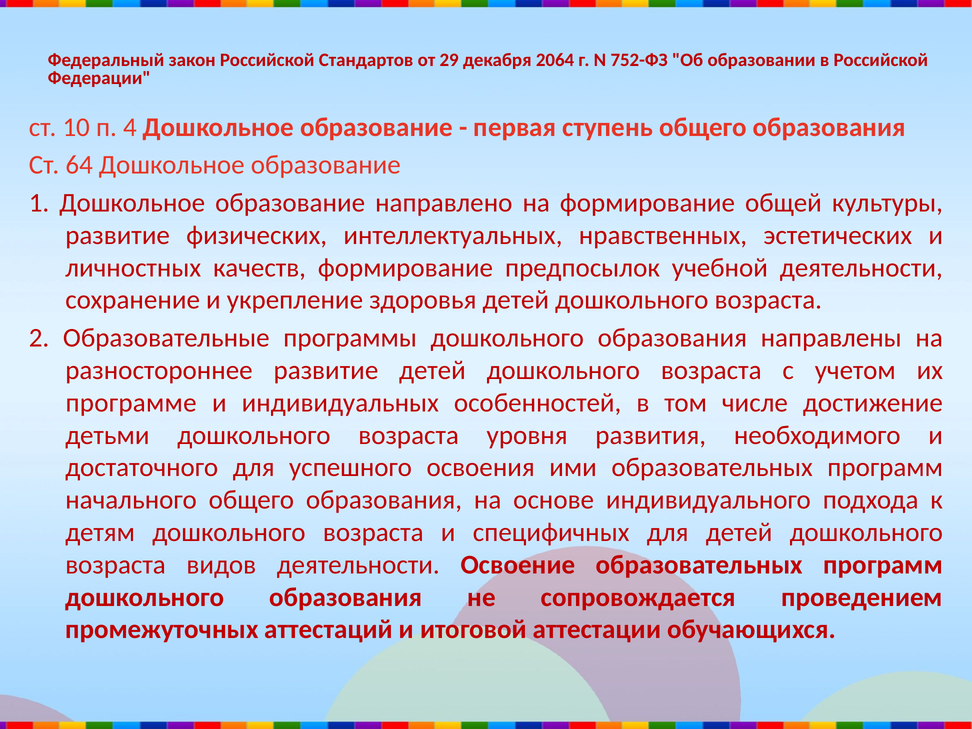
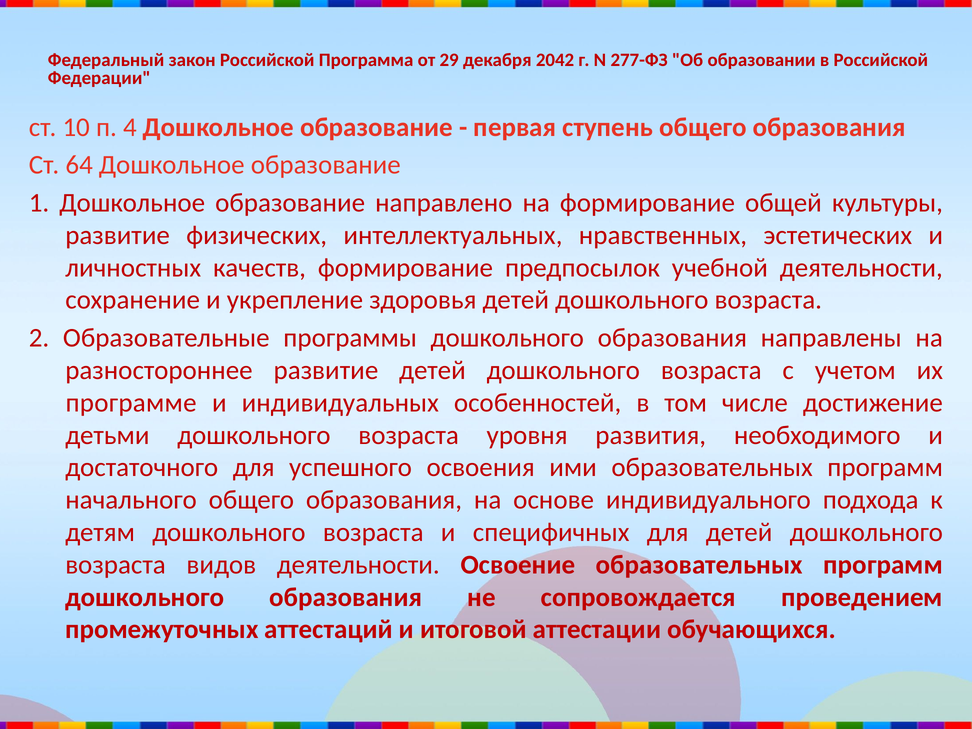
Стандартов: Стандартов -> Программа
2064: 2064 -> 2042
752-ФЗ: 752-ФЗ -> 277-ФЗ
